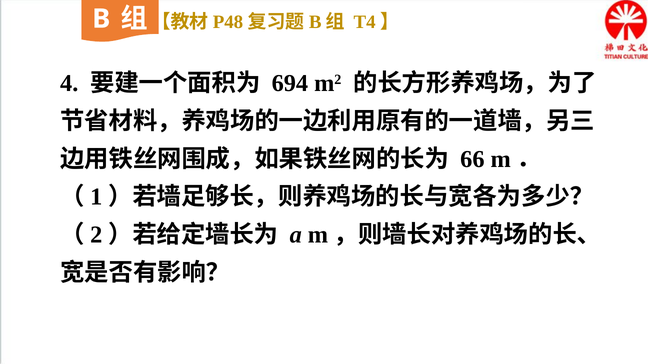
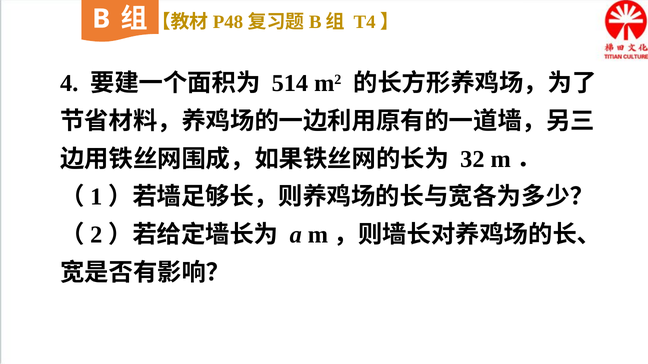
694: 694 -> 514
66: 66 -> 32
